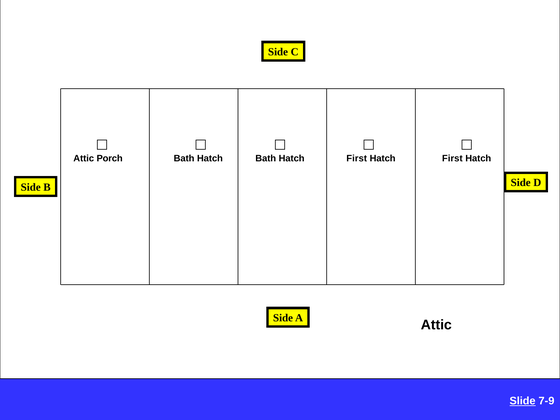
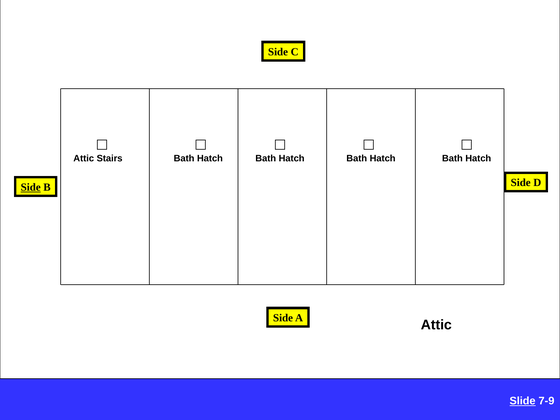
Porch: Porch -> Stairs
First at (357, 158): First -> Bath
First at (452, 158): First -> Bath
Side at (31, 187) underline: none -> present
